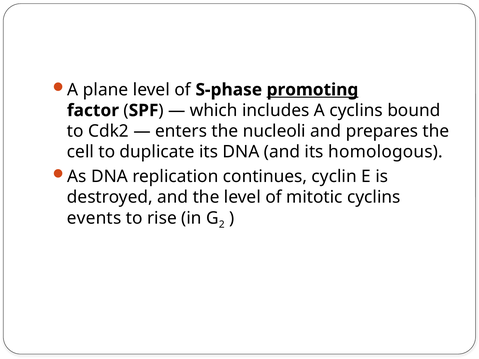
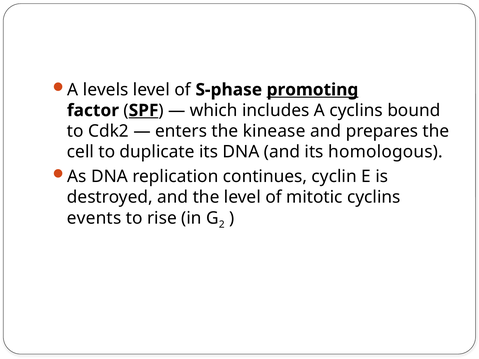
plane: plane -> levels
SPF underline: none -> present
nucleoli: nucleoli -> kinease
